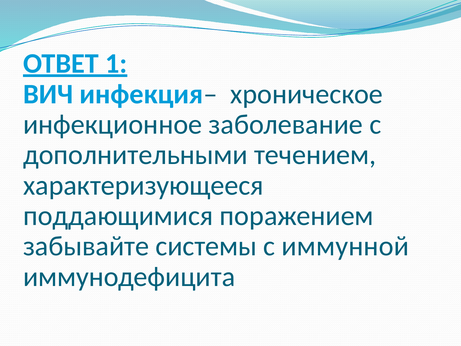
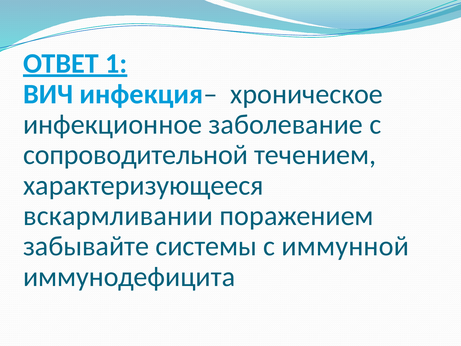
дополнительными: дополнительными -> сопроводительной
поддающимися: поддающимися -> вскармливании
